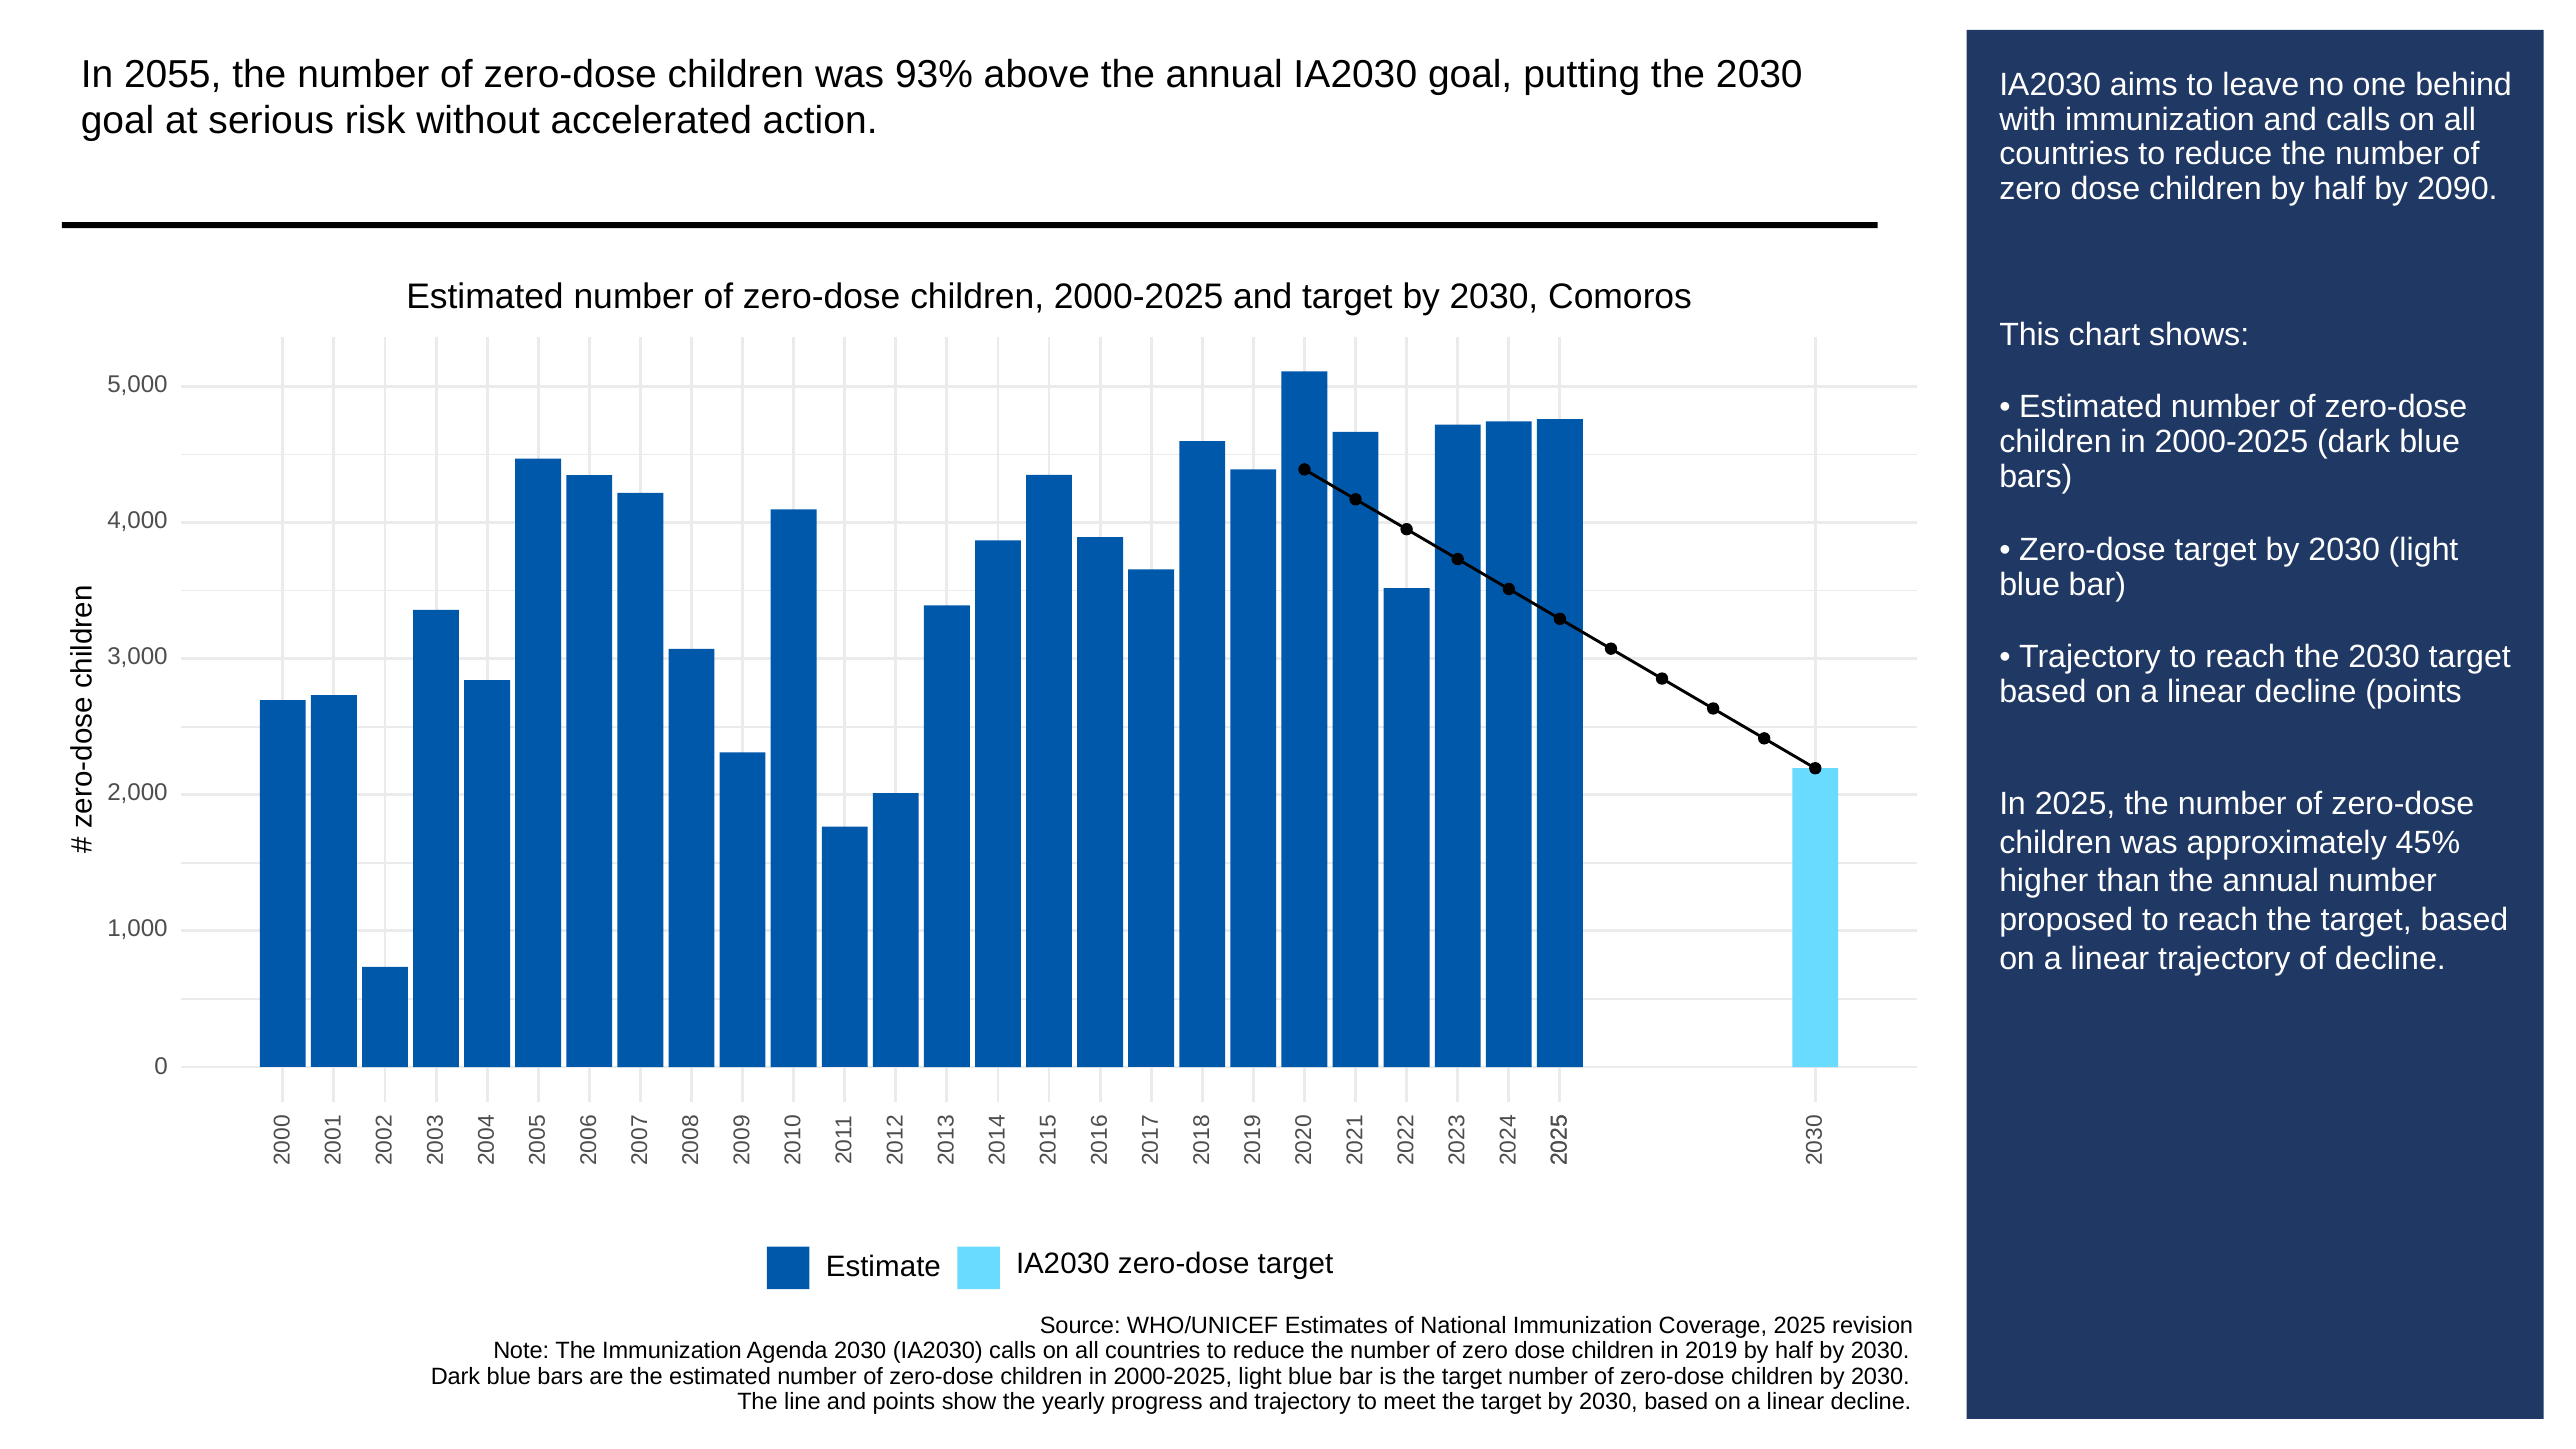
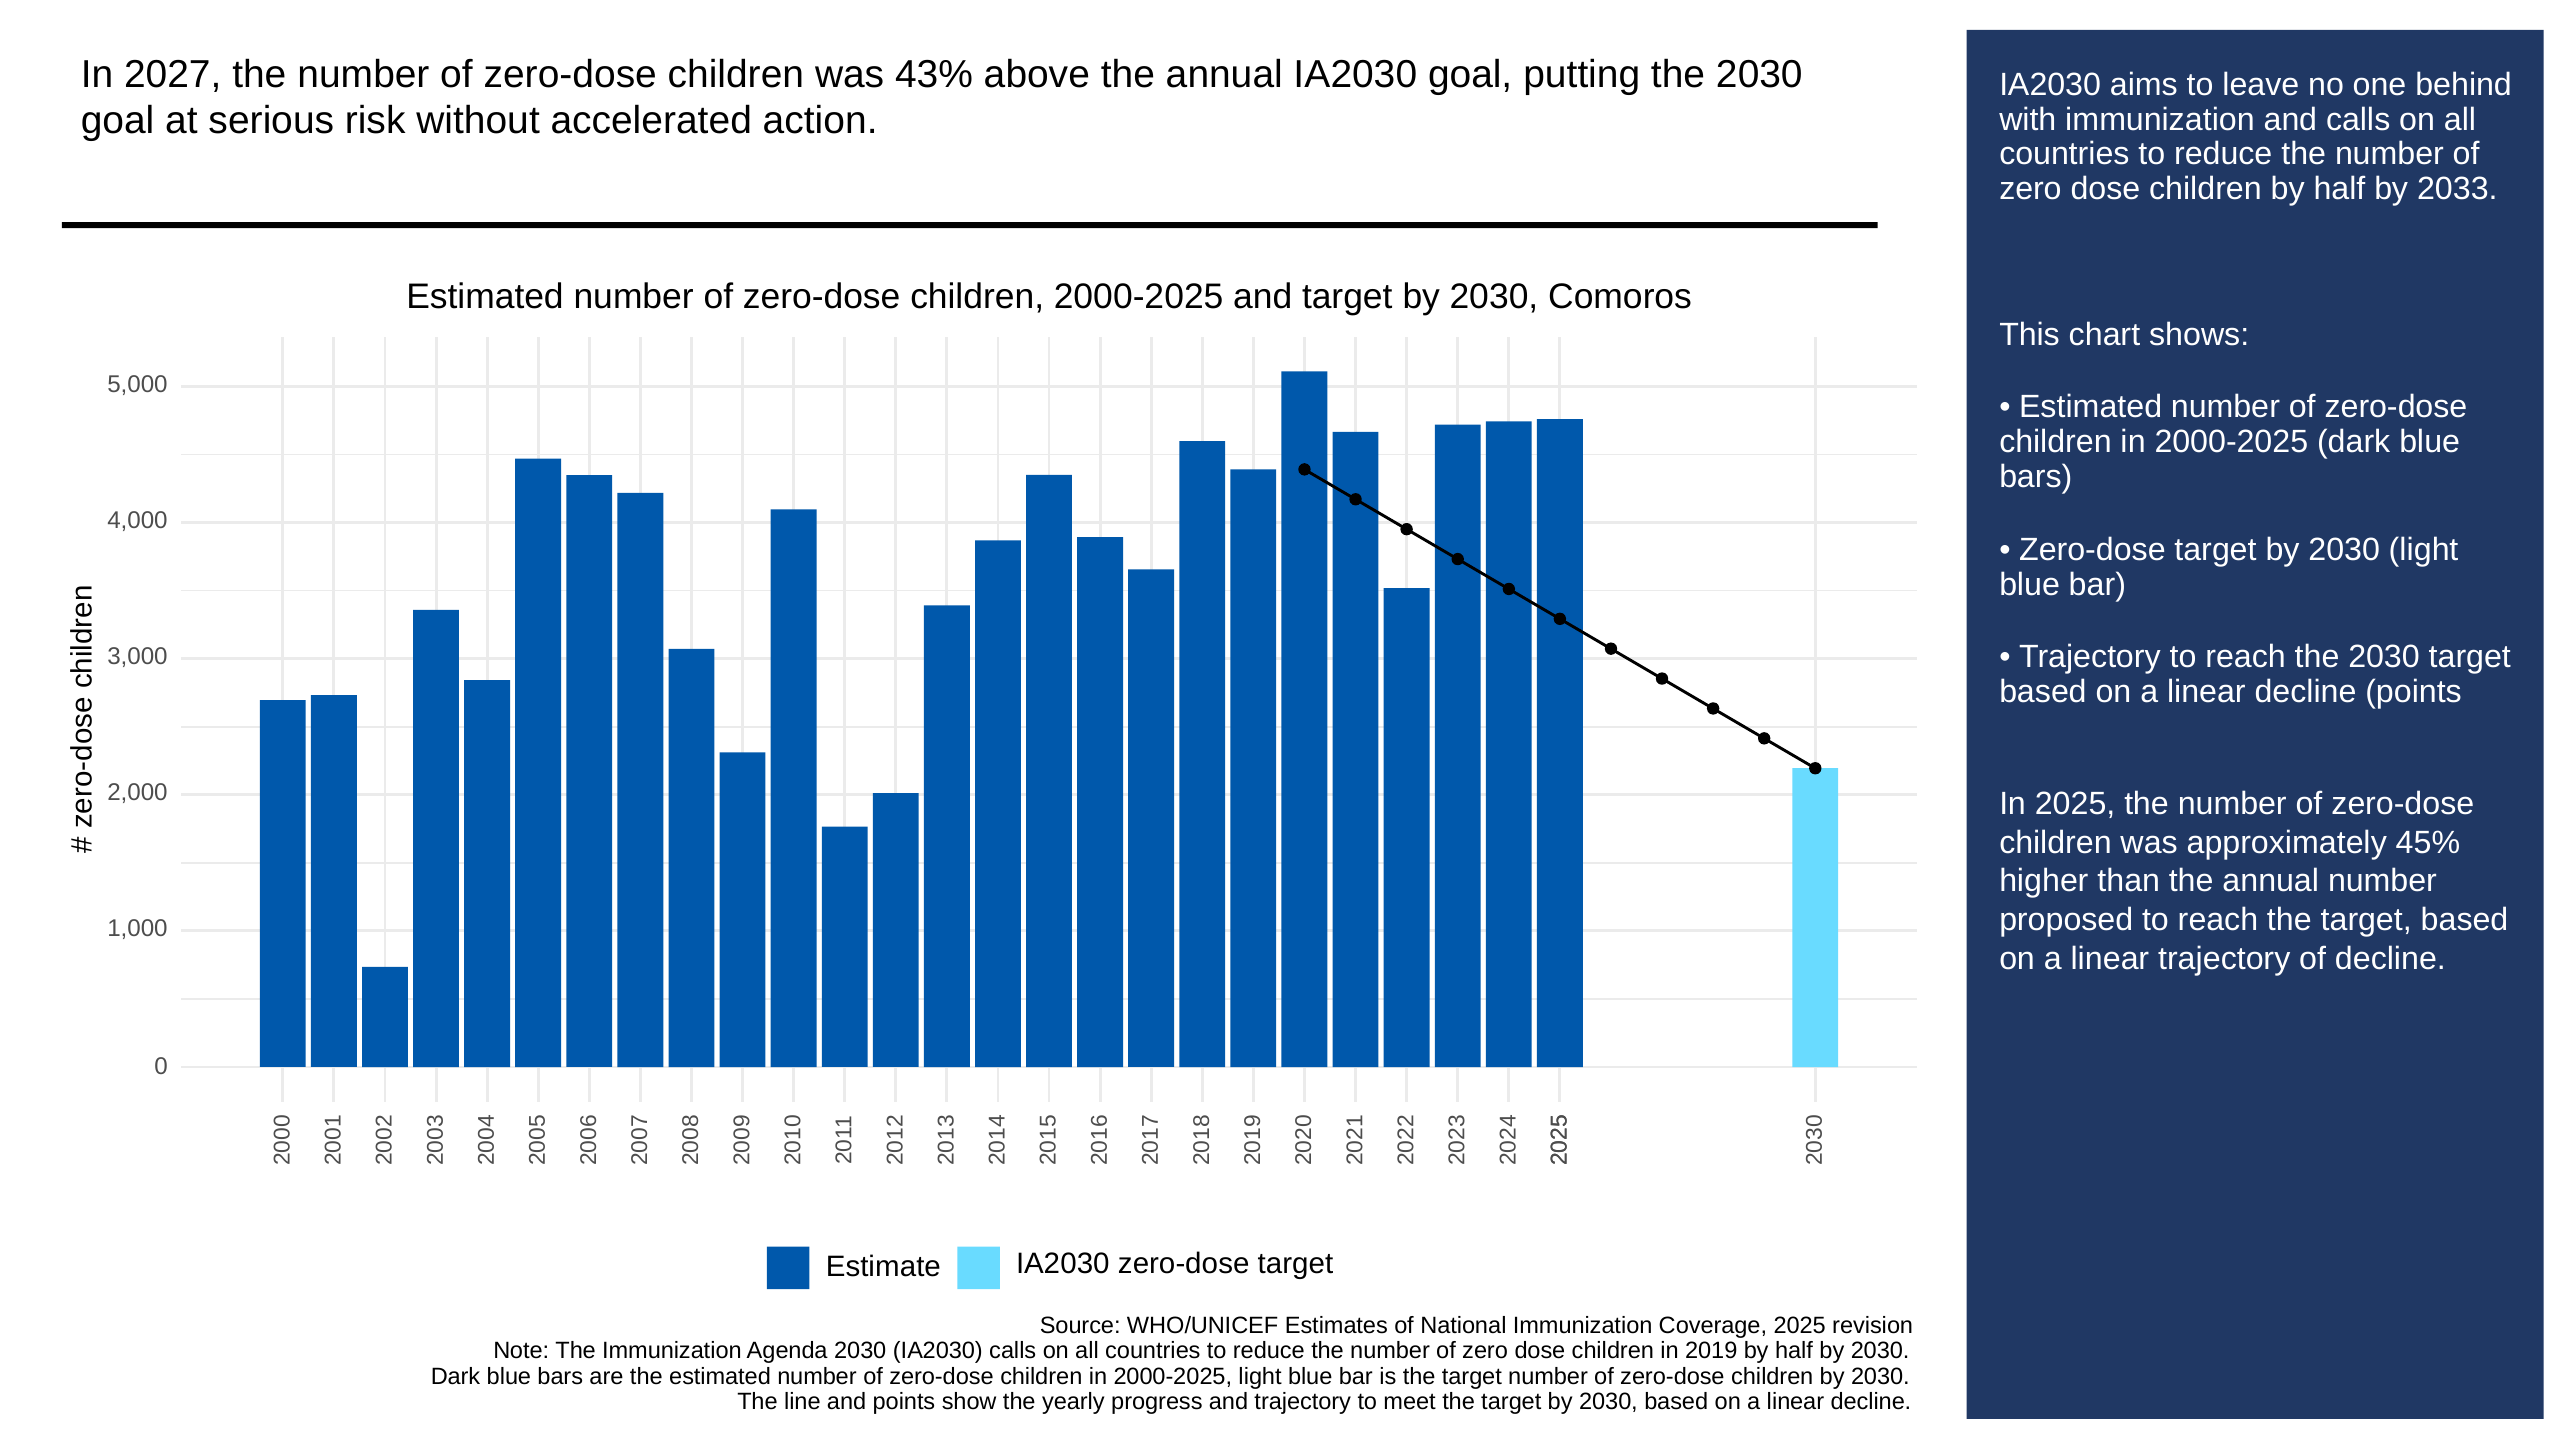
2055: 2055 -> 2027
93%: 93% -> 43%
2090: 2090 -> 2033
